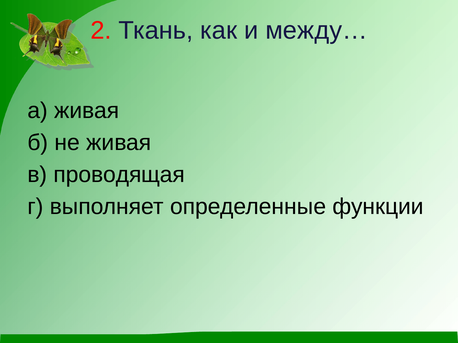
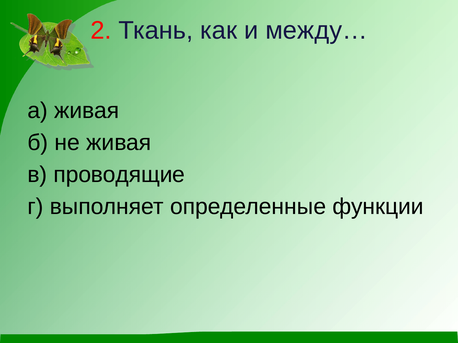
проводящая: проводящая -> проводящие
